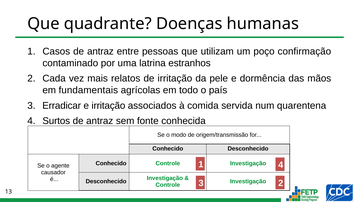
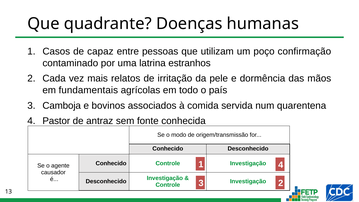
Casos de antraz: antraz -> capaz
Erradicar: Erradicar -> Camboja
e irritação: irritação -> bovinos
Surtos: Surtos -> Pastor
